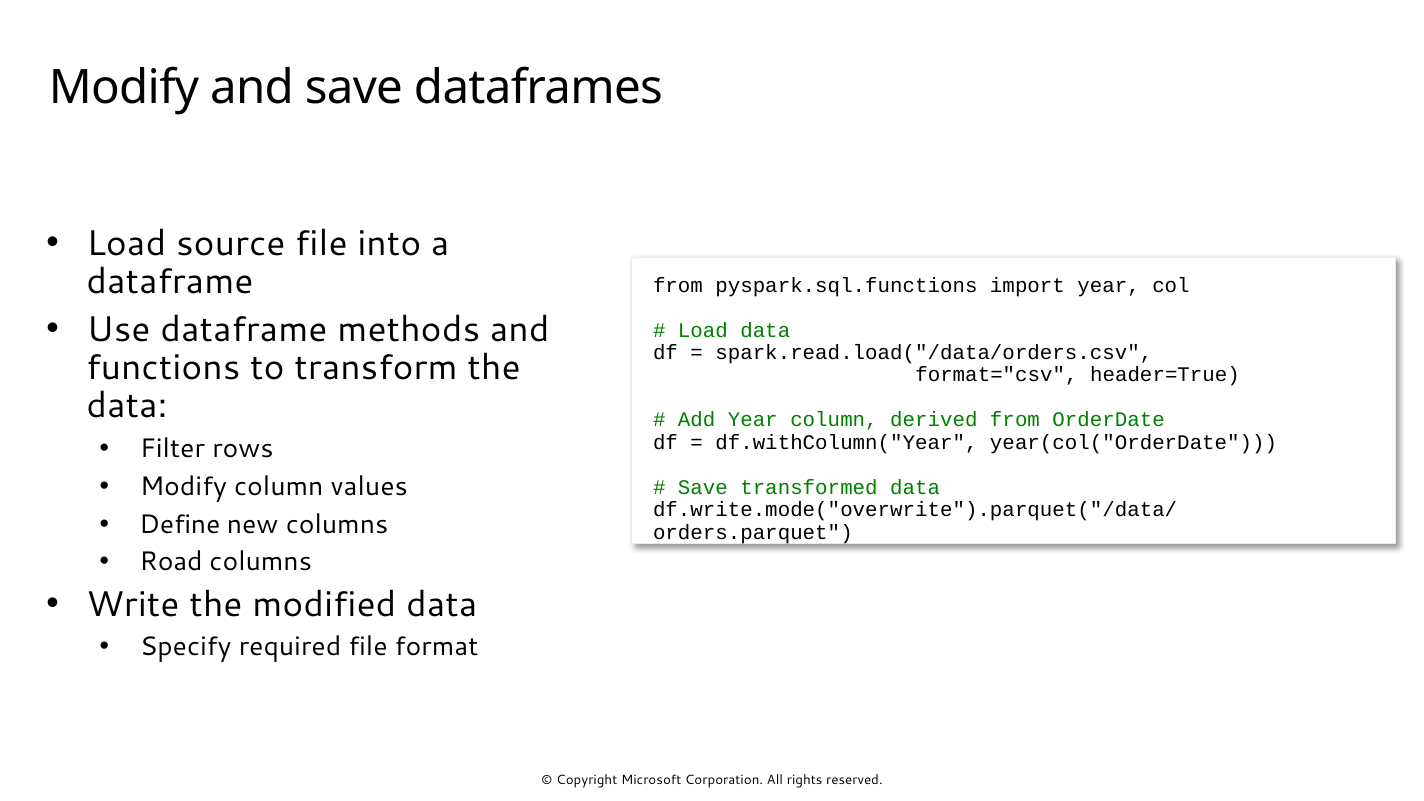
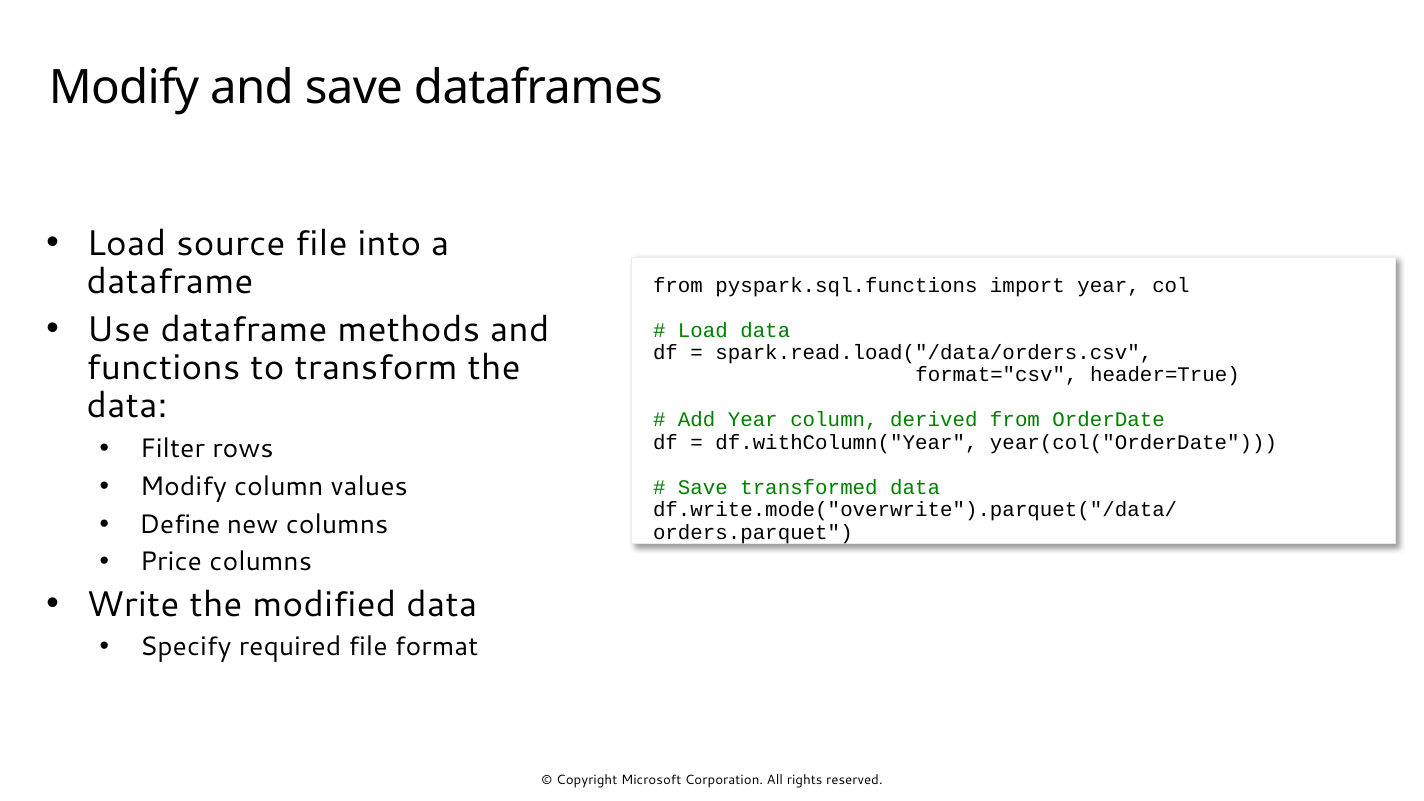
Road: Road -> Price
